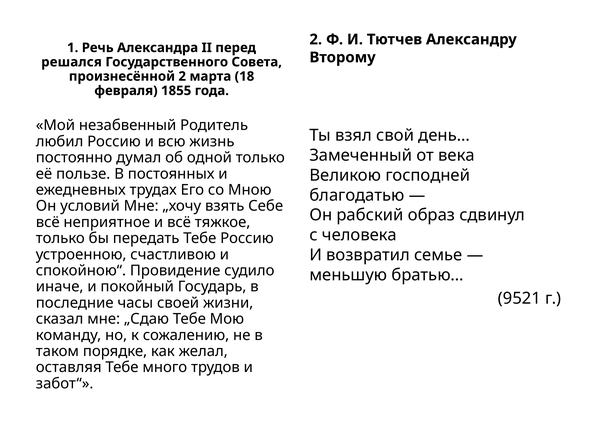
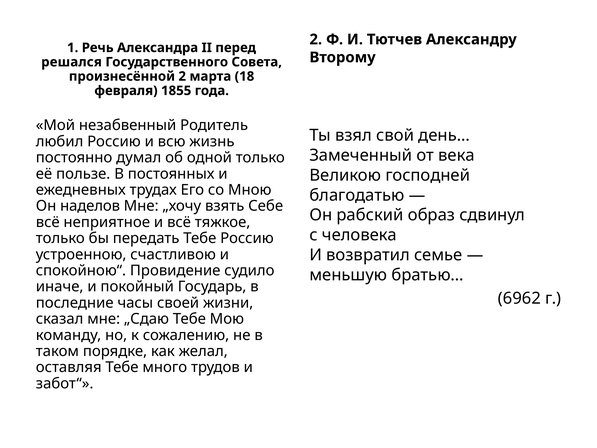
условий: условий -> наделов
9521: 9521 -> 6962
